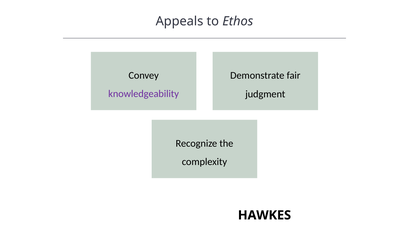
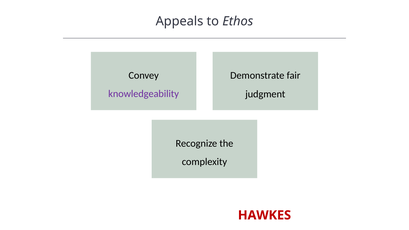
HAWKES colour: black -> red
